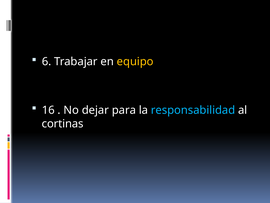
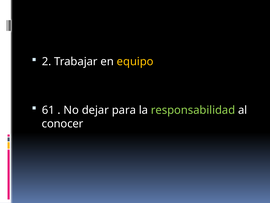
6: 6 -> 2
16: 16 -> 61
responsabilidad colour: light blue -> light green
cortinas: cortinas -> conocer
